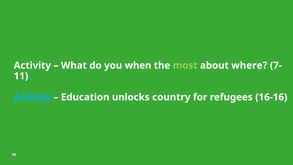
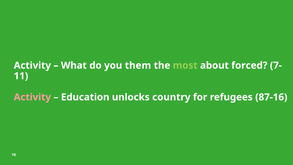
when: when -> them
where: where -> forced
Activity at (32, 97) colour: light blue -> pink
16-16: 16-16 -> 87-16
